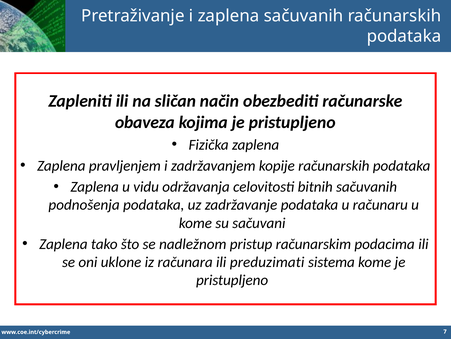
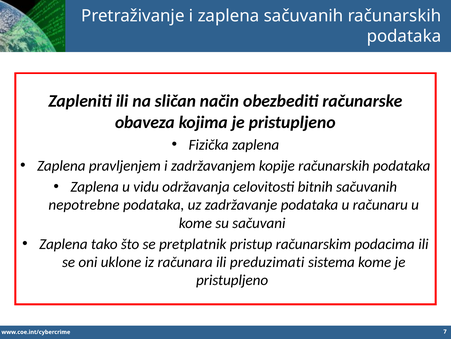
podnošenja: podnošenja -> nepotrebne
nadležnom: nadležnom -> pretplatnik
